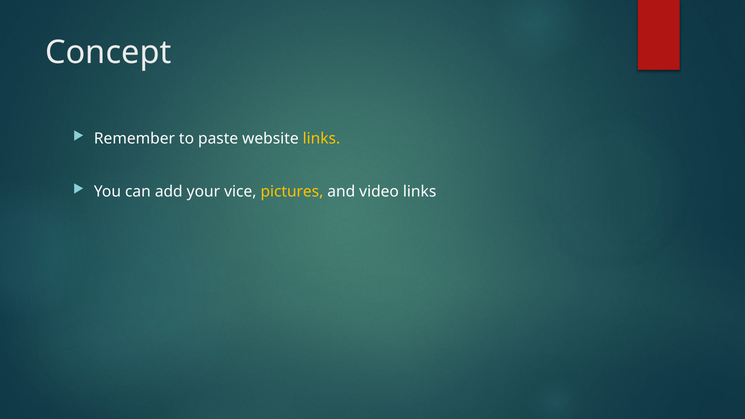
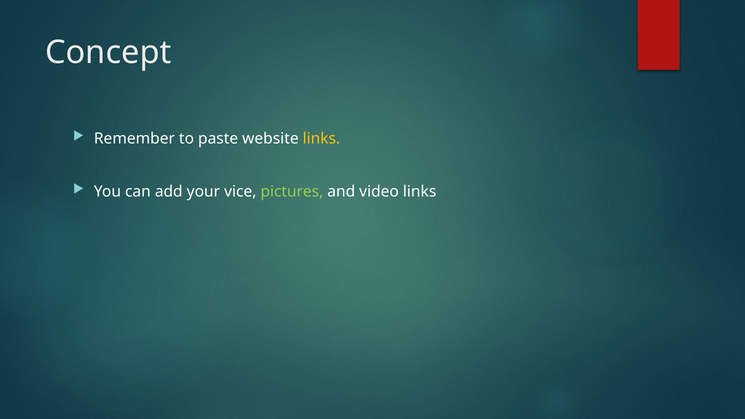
pictures colour: yellow -> light green
